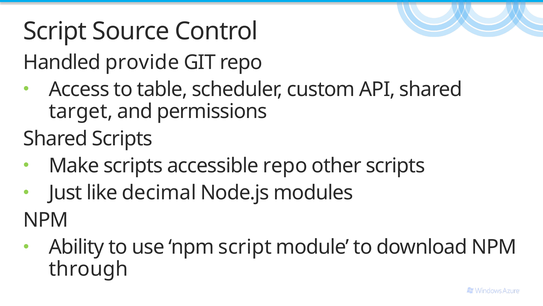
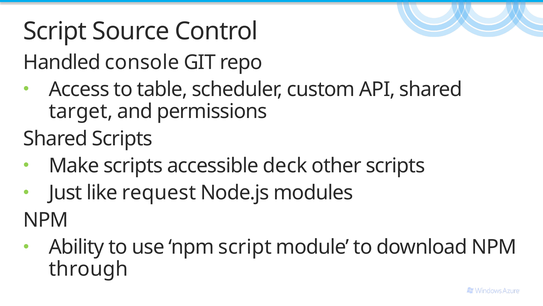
provide: provide -> console
accessible repo: repo -> deck
decimal: decimal -> request
